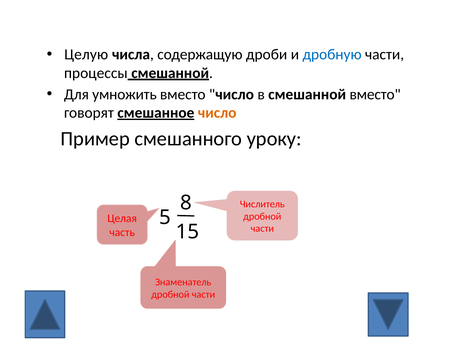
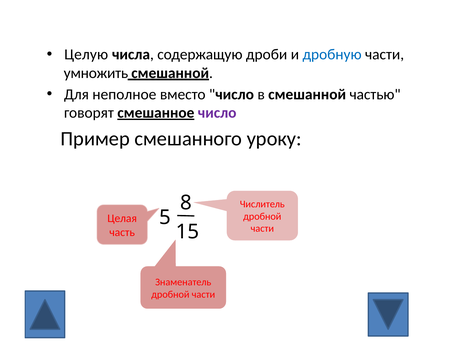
процессы: процессы -> умножить
умножить: умножить -> неполное
смешанной вместо: вместо -> частью
число at (217, 113) colour: orange -> purple
